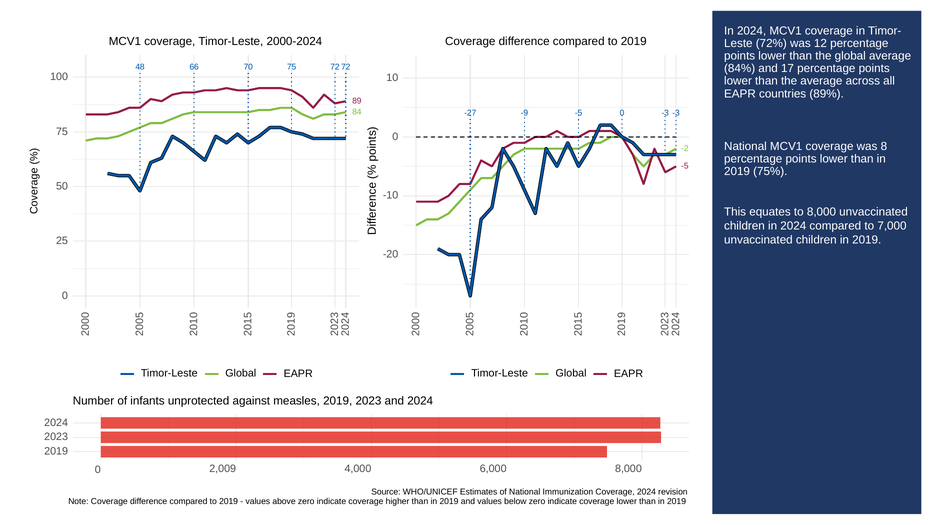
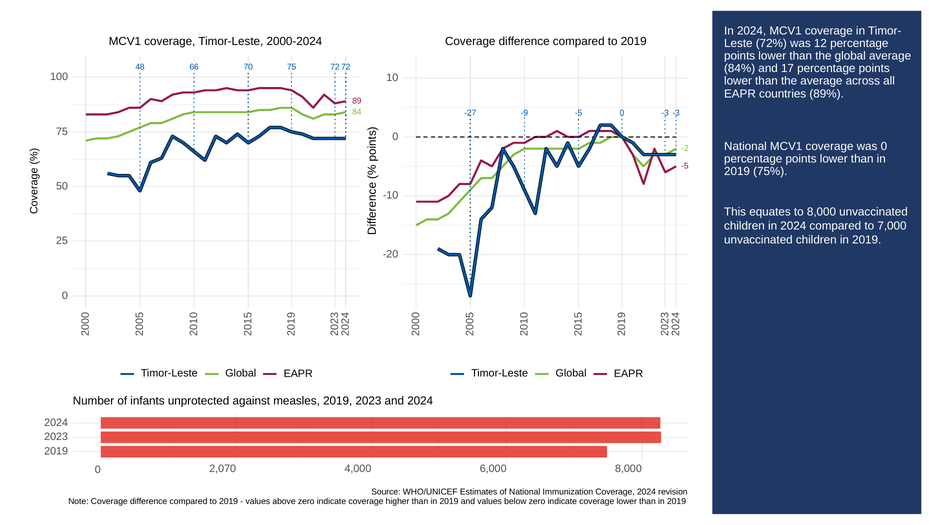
was 8: 8 -> 0
2,009: 2,009 -> 2,070
